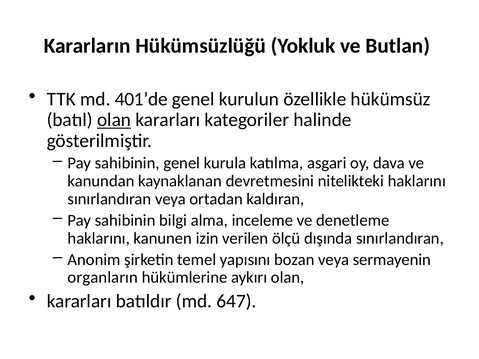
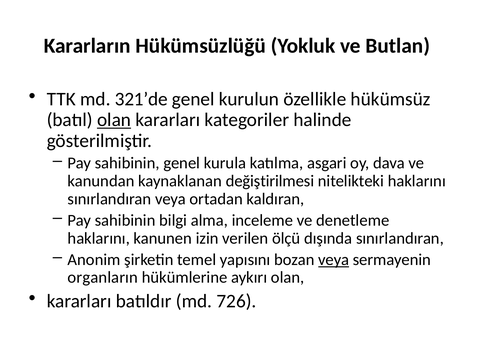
401’de: 401’de -> 321’de
devretmesini: devretmesini -> değiştirilmesi
veya at (334, 260) underline: none -> present
647: 647 -> 726
